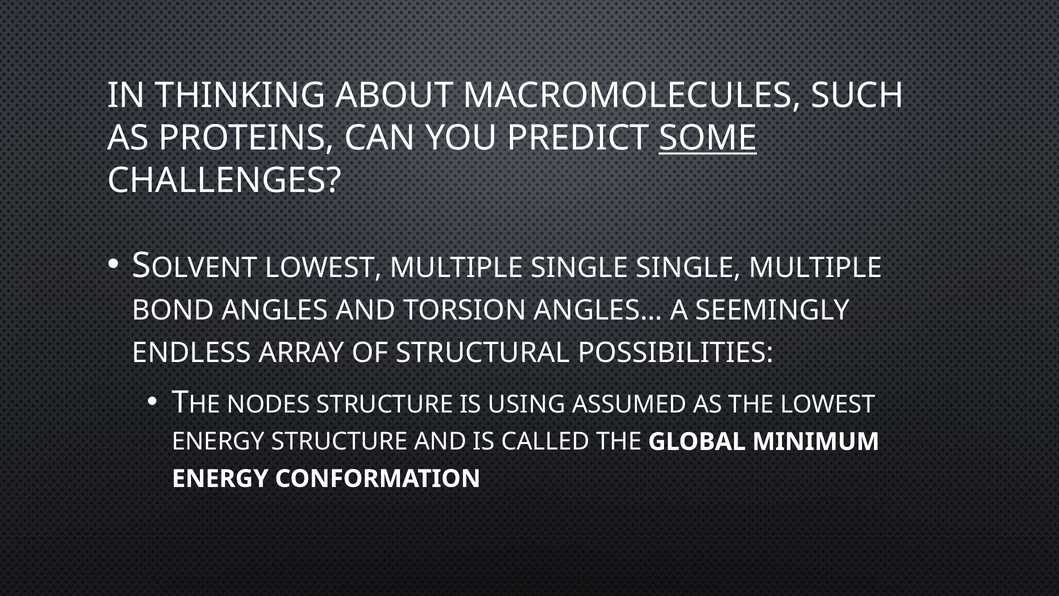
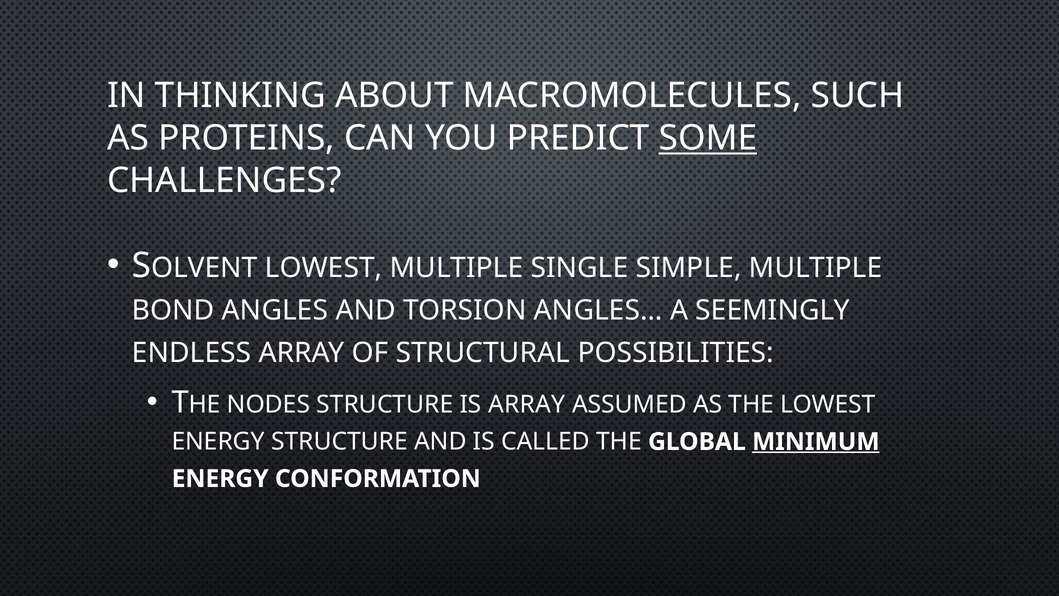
SINGLE SINGLE: SINGLE -> SIMPLE
IS USING: USING -> ARRAY
MINIMUM underline: none -> present
